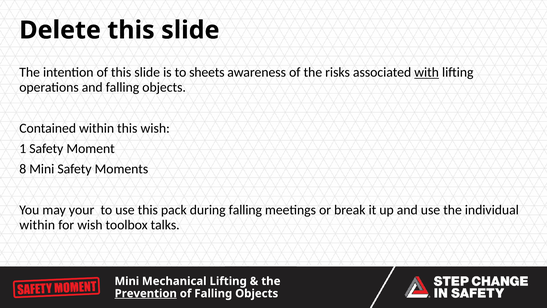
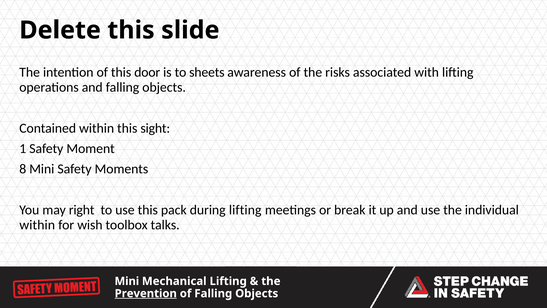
of this slide: slide -> door
with underline: present -> none
this wish: wish -> sight
your: your -> right
during falling: falling -> lifting
